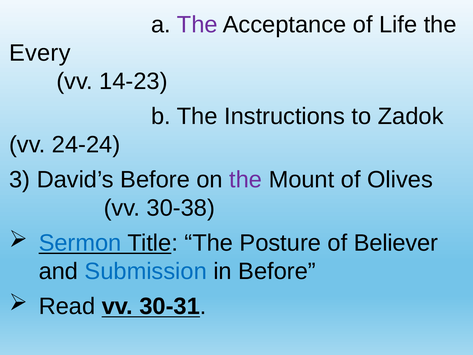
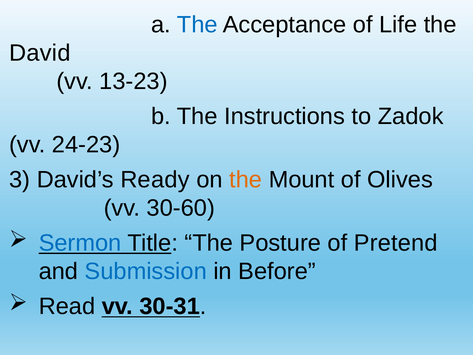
The at (197, 25) colour: purple -> blue
Every: Every -> David
14-23: 14-23 -> 13-23
24-24: 24-24 -> 24-23
David’s Before: Before -> Ready
the at (246, 180) colour: purple -> orange
30-38: 30-38 -> 30-60
Believer: Believer -> Pretend
